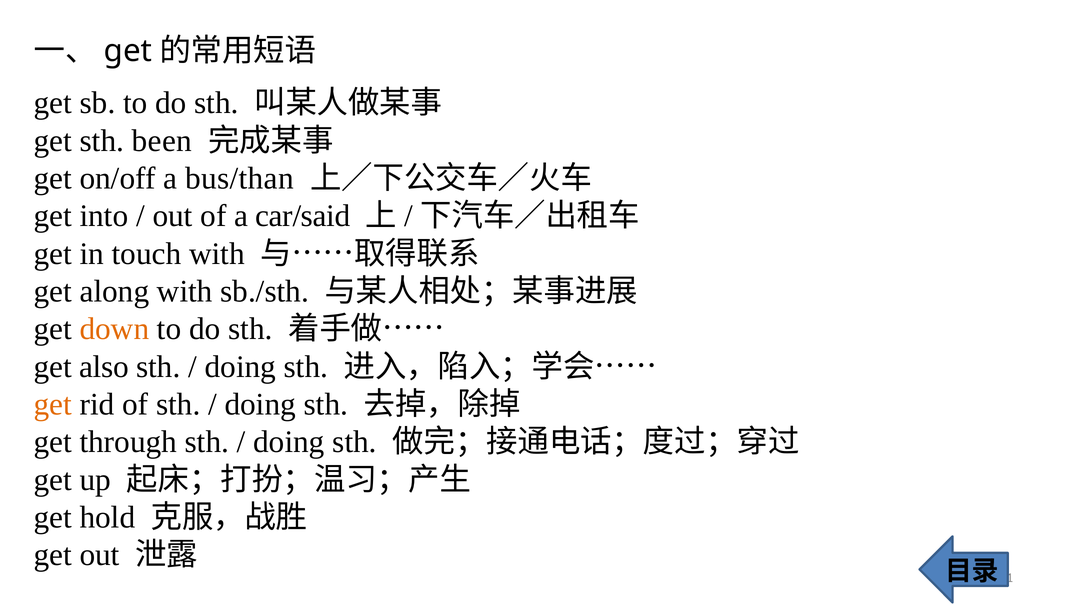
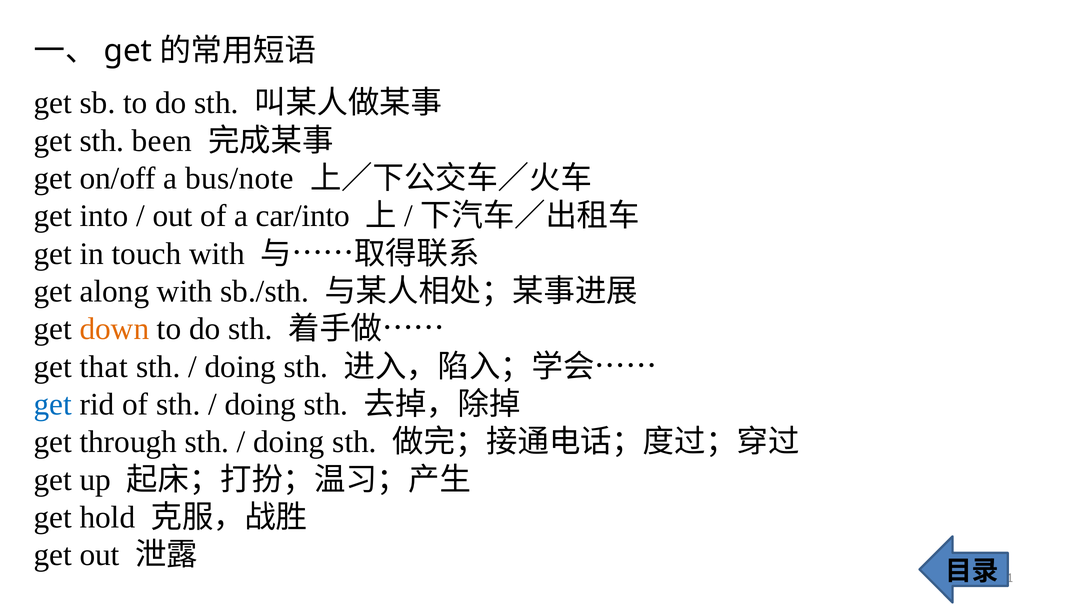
bus/than: bus/than -> bus/note
car/said: car/said -> car/into
also: also -> that
get at (53, 404) colour: orange -> blue
